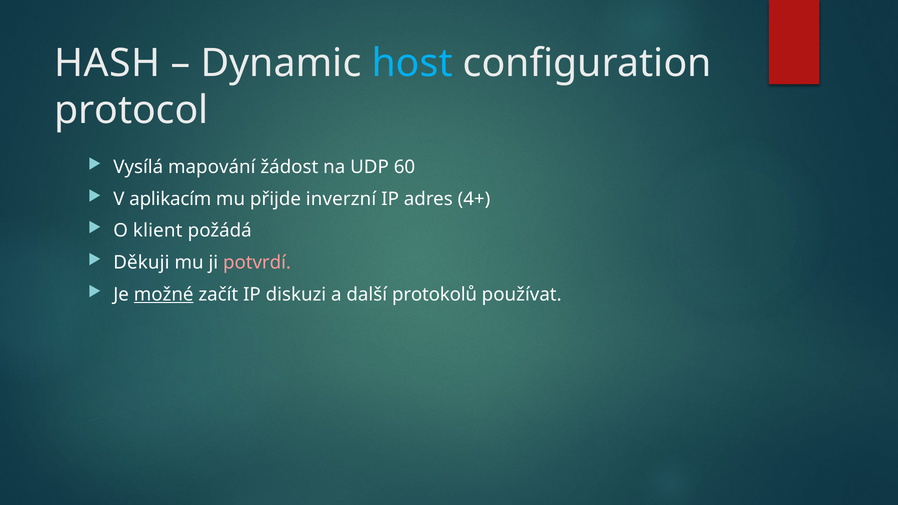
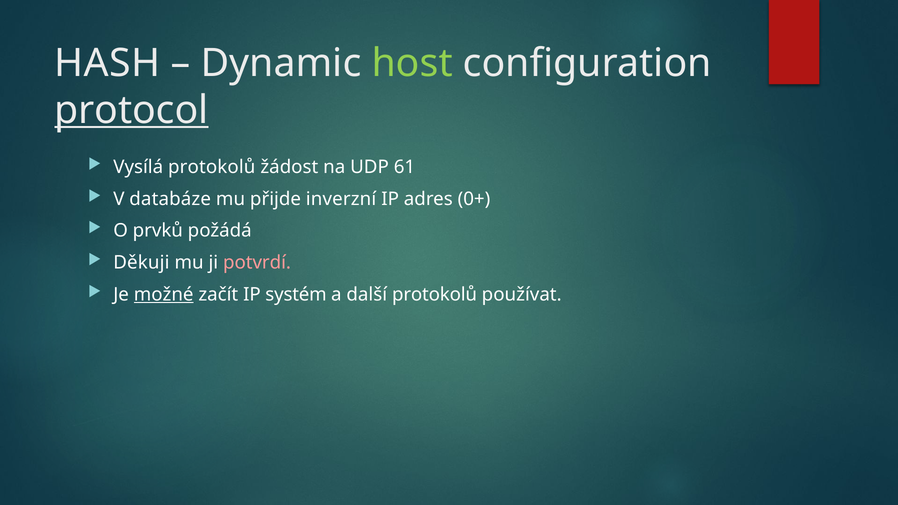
host colour: light blue -> light green
protocol underline: none -> present
Vysílá mapování: mapování -> protokolů
60: 60 -> 61
aplikacím: aplikacím -> databáze
4+: 4+ -> 0+
klient: klient -> prvků
diskuzi: diskuzi -> systém
